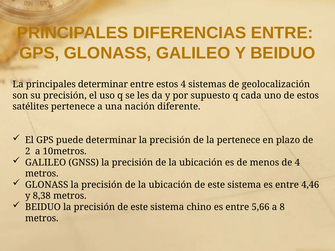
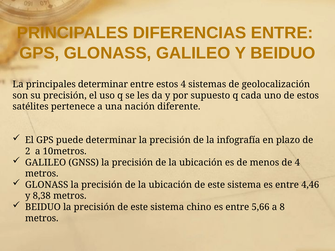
la pertenece: pertenece -> infografía
